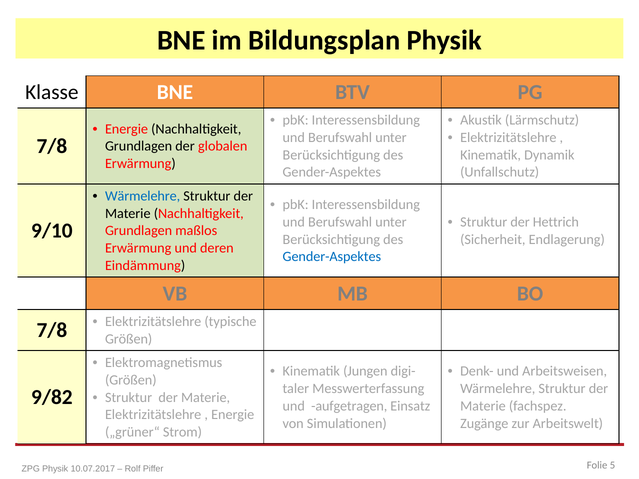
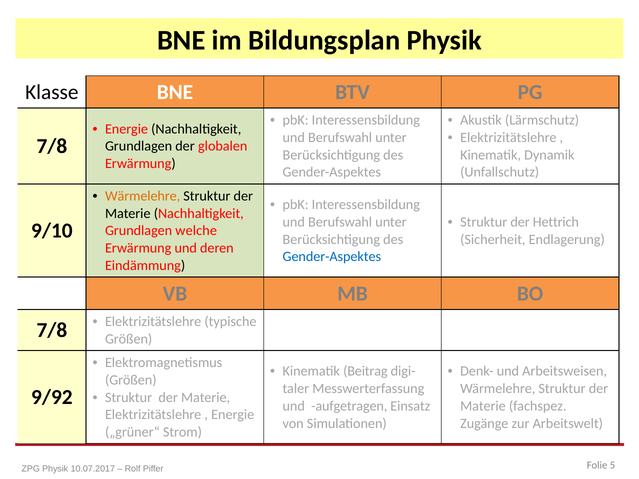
Wärmelehre at (143, 196) colour: blue -> orange
maßlos: maßlos -> welche
Jungen: Jungen -> Beitrag
9/82: 9/82 -> 9/92
